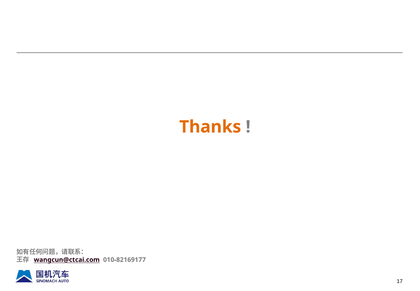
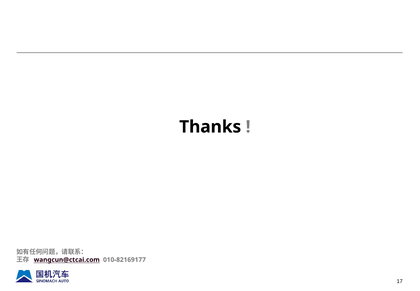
Thanks colour: orange -> black
